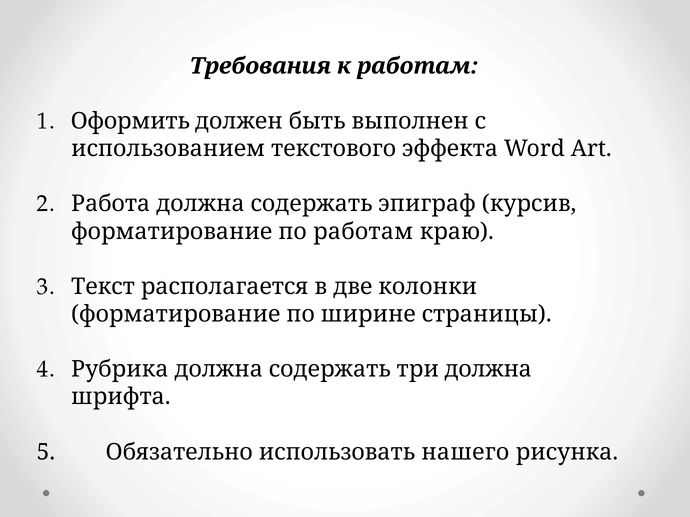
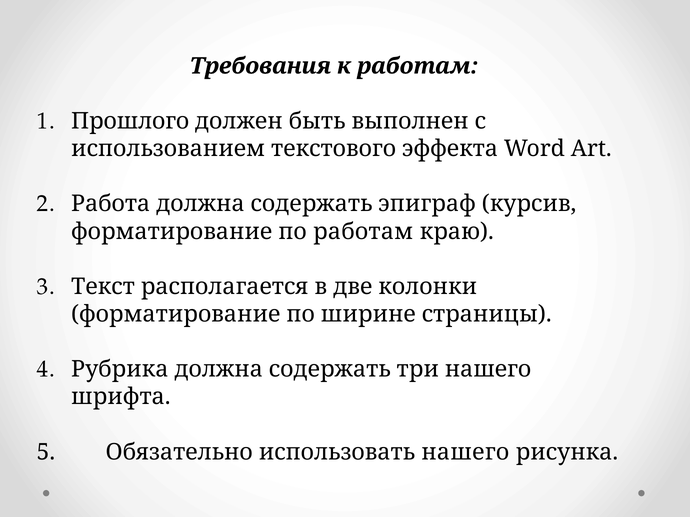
Оформить: Оформить -> Прошлого
три должна: должна -> нашего
